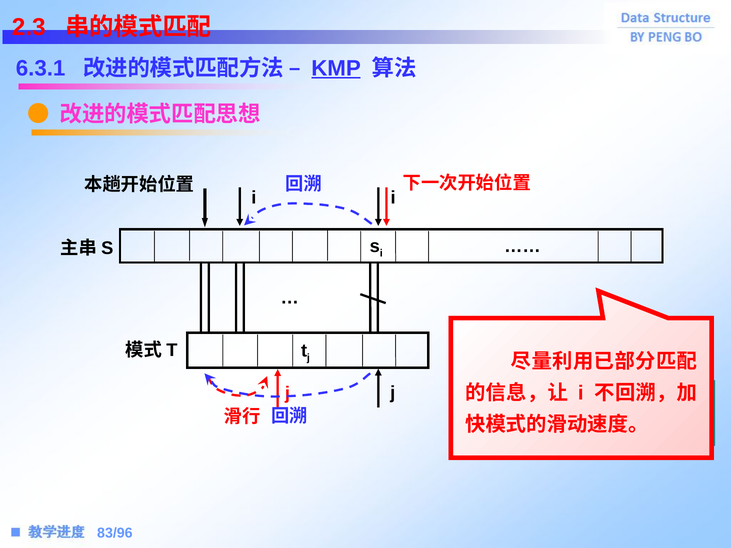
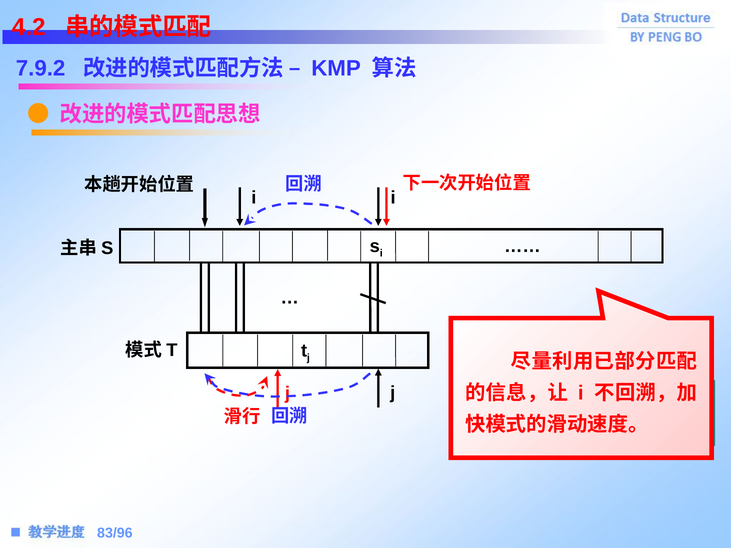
2.3: 2.3 -> 4.2
6.3.1: 6.3.1 -> 7.9.2
KMP at (336, 68) underline: present -> none
